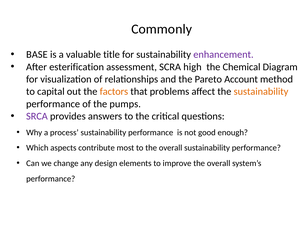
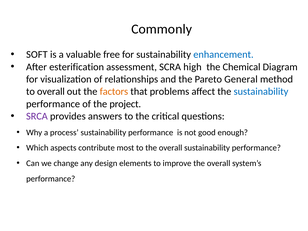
BASE: BASE -> SOFT
title: title -> free
enhancement colour: purple -> blue
Account: Account -> General
to capital: capital -> overall
sustainability at (261, 92) colour: orange -> blue
pumps: pumps -> project
